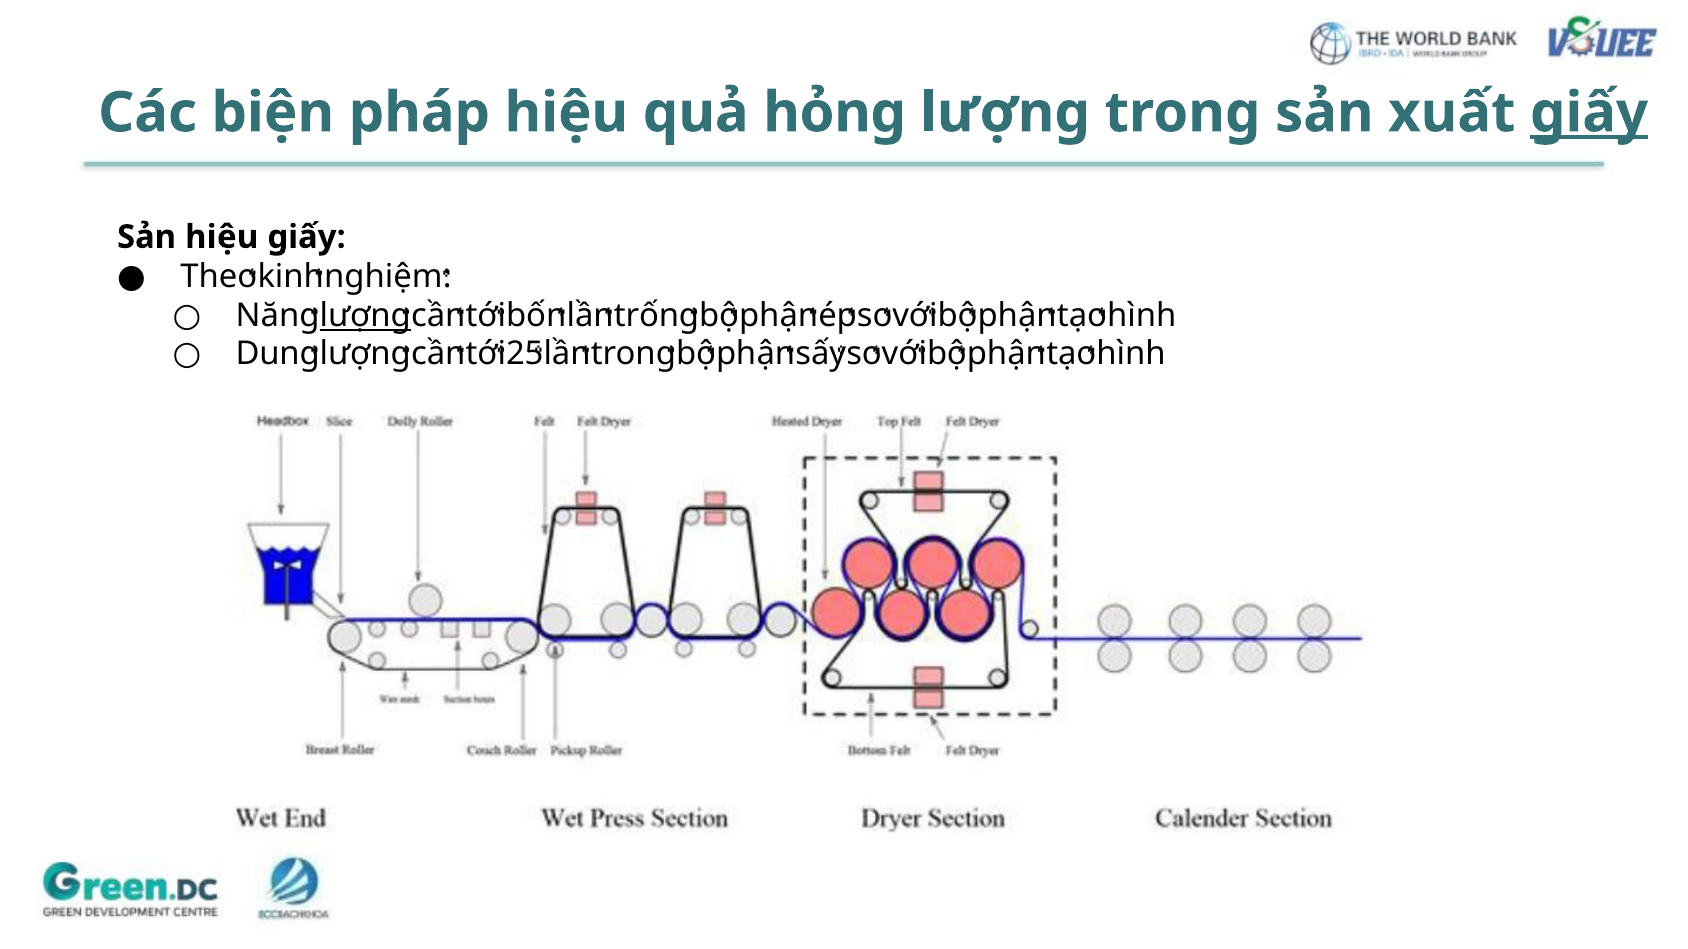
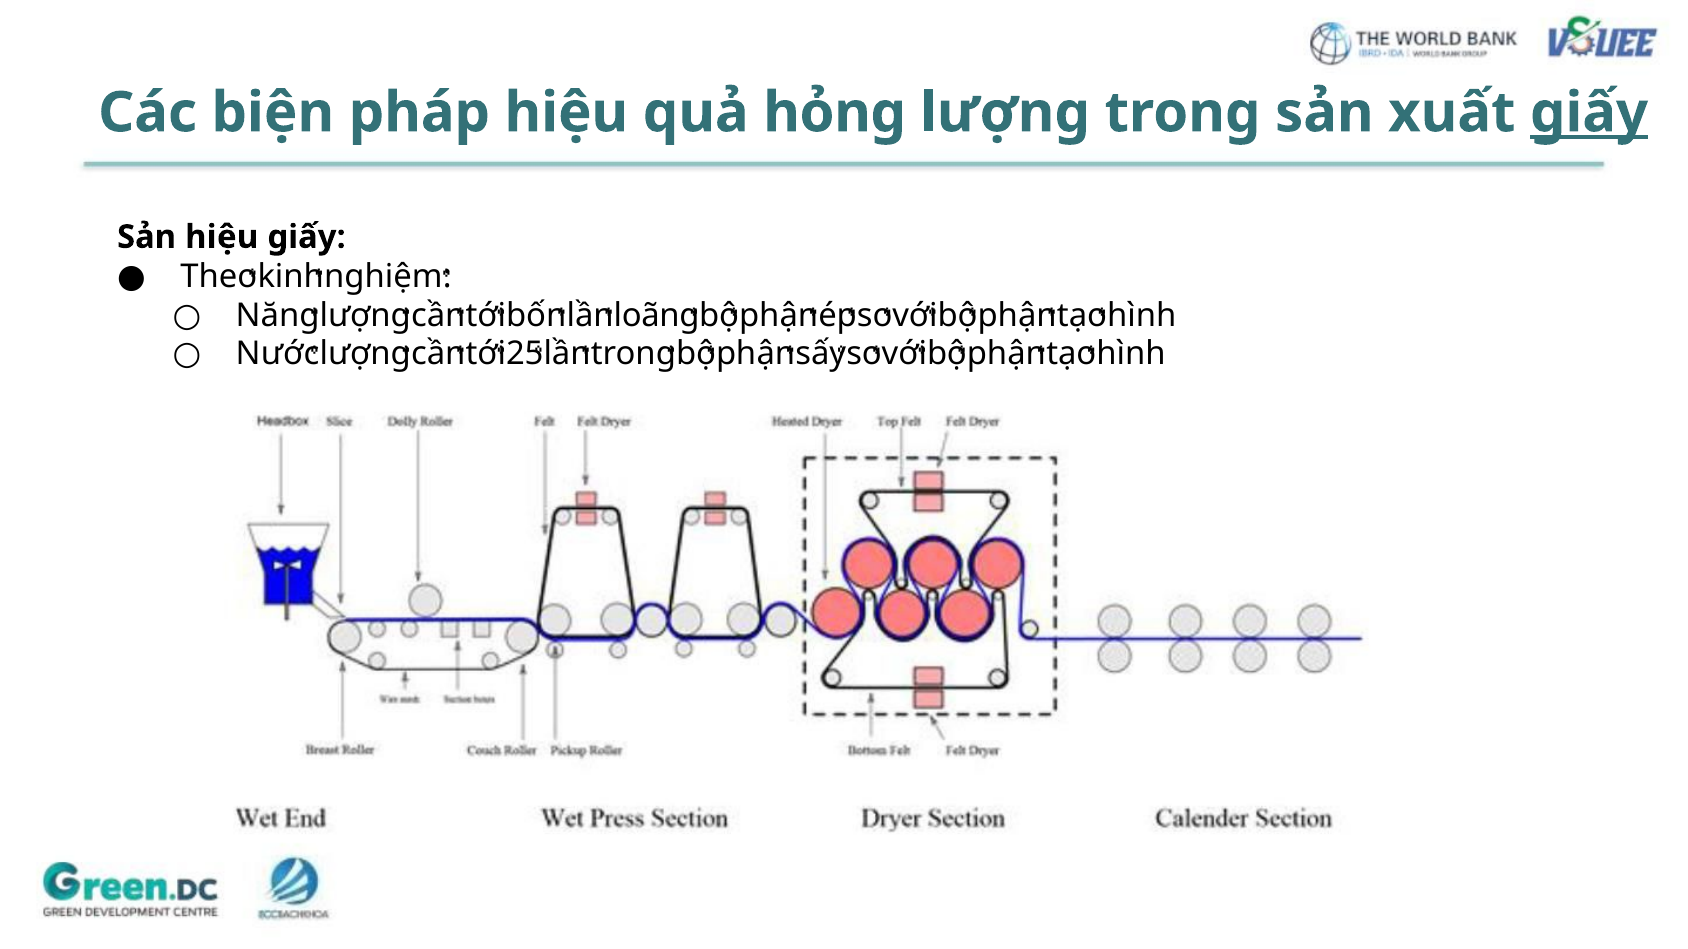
lượng at (365, 316) underline: present -> none
trống: trống -> loãng
Dung: Dung -> Nước
